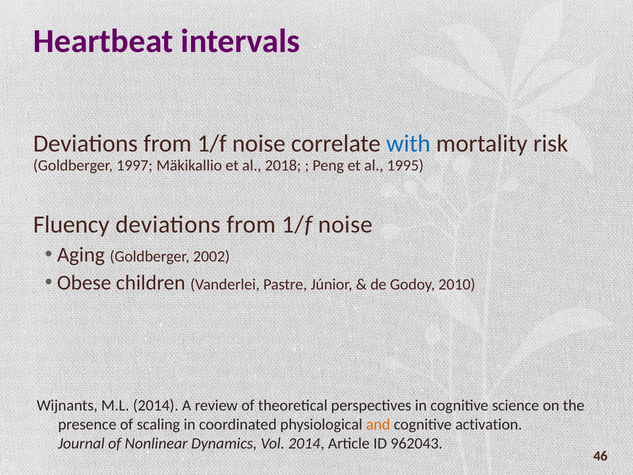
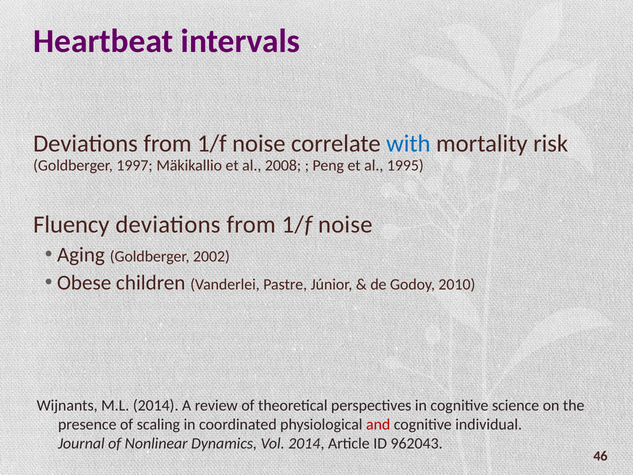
2018: 2018 -> 2008
and colour: orange -> red
activation: activation -> individual
